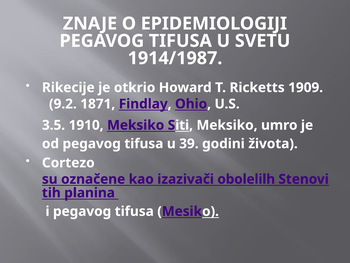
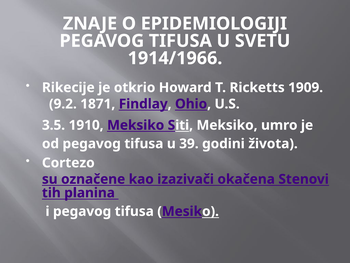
1914/1987: 1914/1987 -> 1914/1966
obolelilh: obolelilh -> okačena
